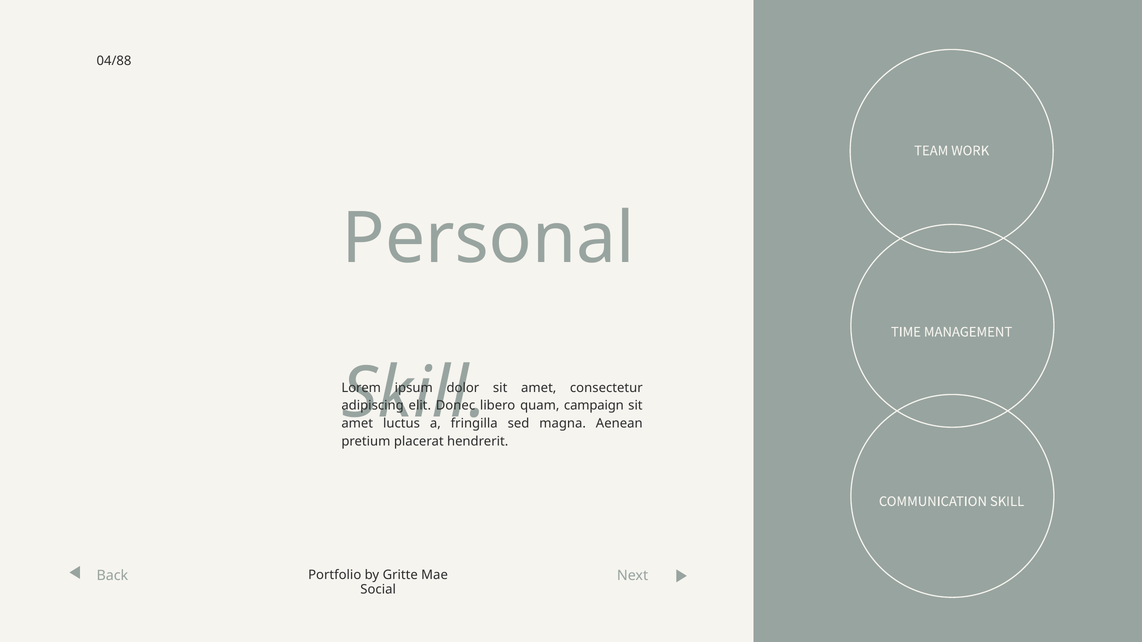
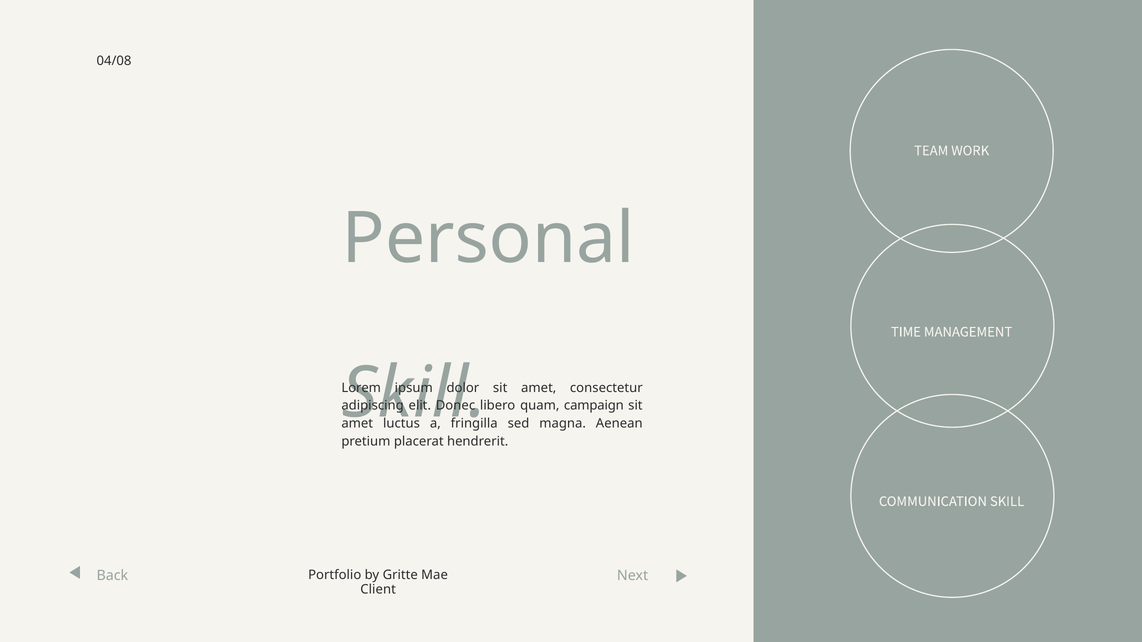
04/88: 04/88 -> 04/08
Social: Social -> Client
